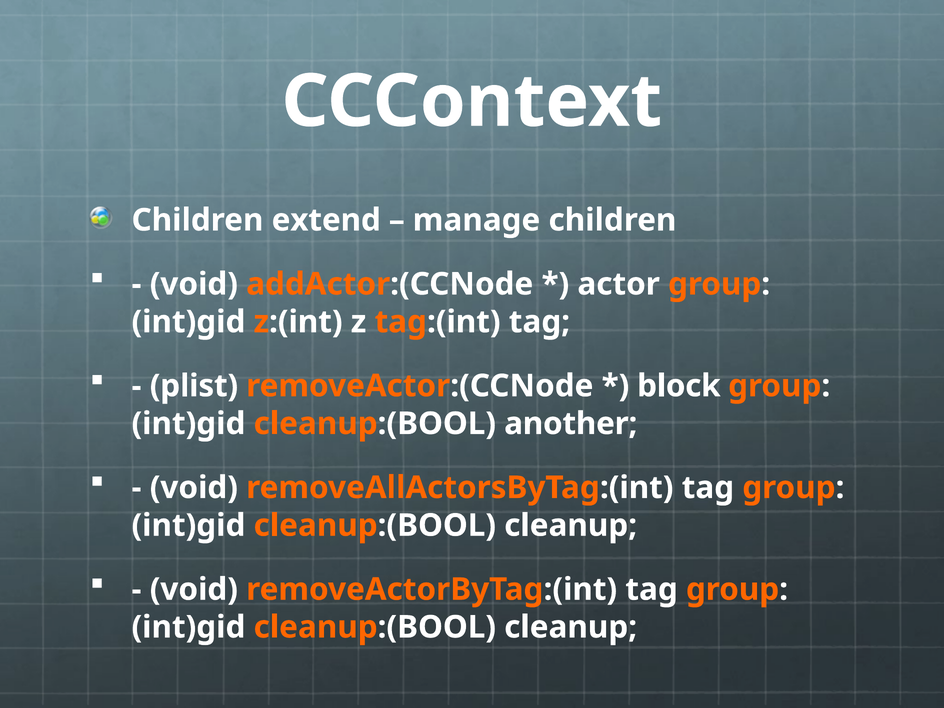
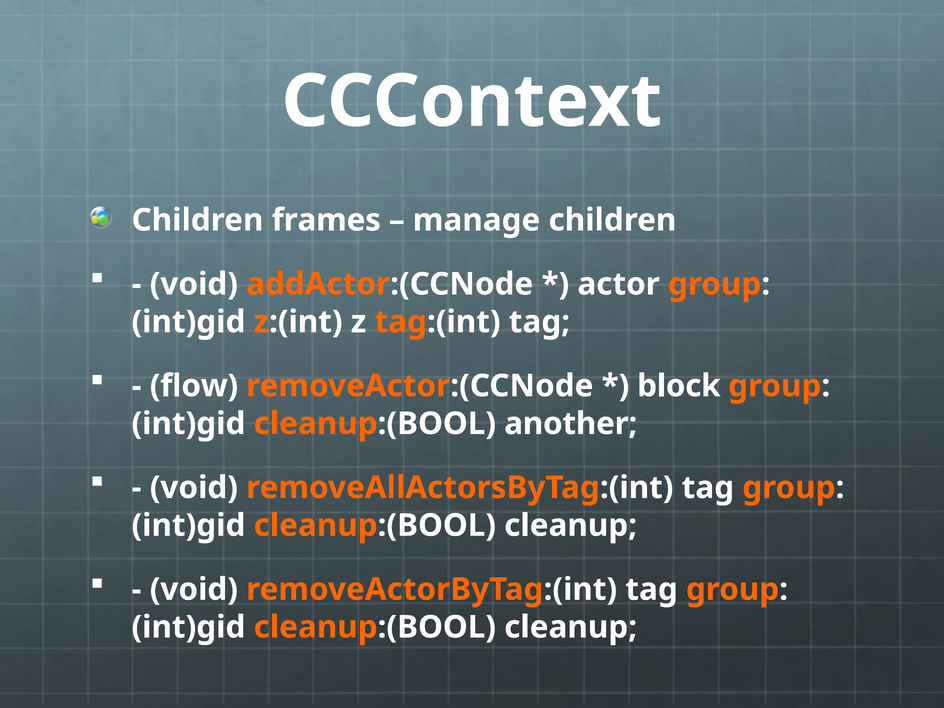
extend: extend -> frames
plist: plist -> flow
